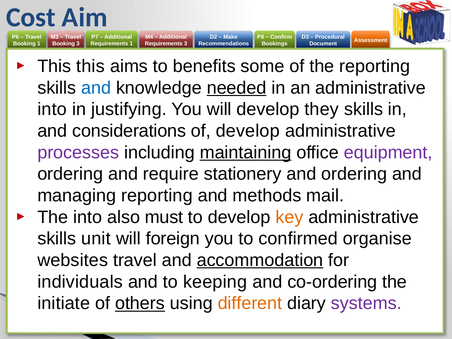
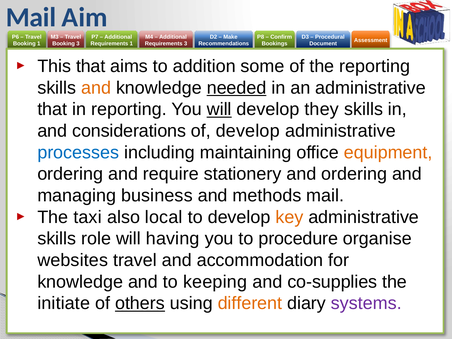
Cost at (31, 17): Cost -> Mail
This this: this -> that
benefits: benefits -> addition
and at (96, 88) colour: blue -> orange
into at (52, 109): into -> that
in justifying: justifying -> reporting
will at (219, 109) underline: none -> present
processes colour: purple -> blue
maintaining underline: present -> none
equipment colour: purple -> orange
managing reporting: reporting -> business
The into: into -> taxi
must: must -> local
unit: unit -> role
foreign: foreign -> having
confirmed: confirmed -> procedure
accommodation underline: present -> none
individuals at (80, 282): individuals -> knowledge
co-ordering: co-ordering -> co-supplies
